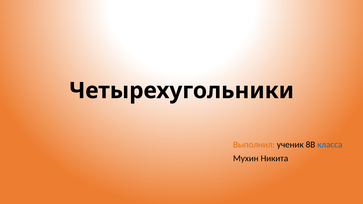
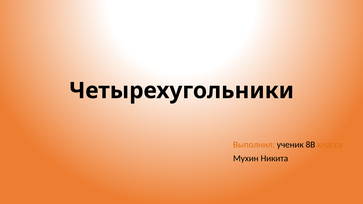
класса colour: blue -> orange
